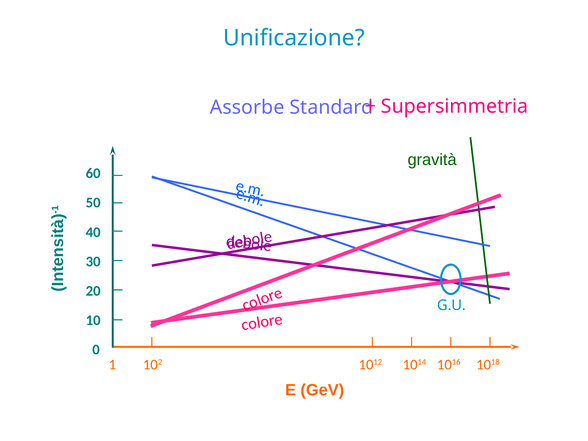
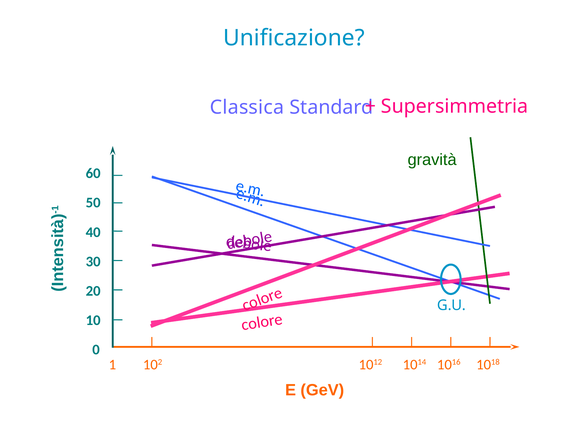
Assorbe: Assorbe -> Classica
